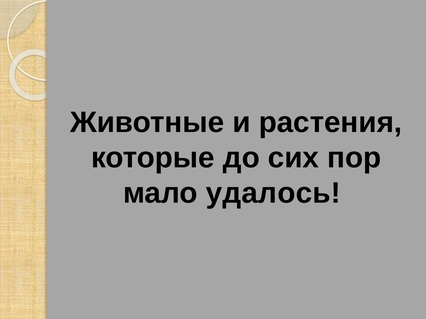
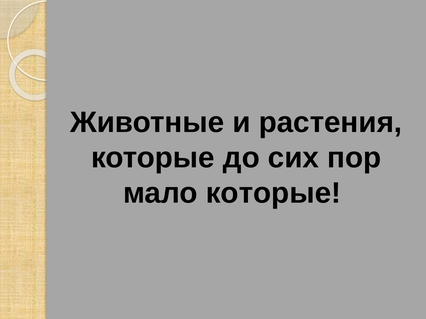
мало удалось: удалось -> которые
